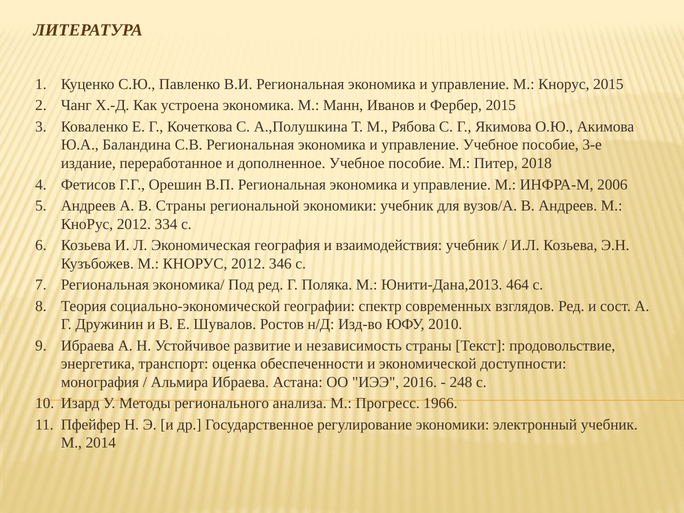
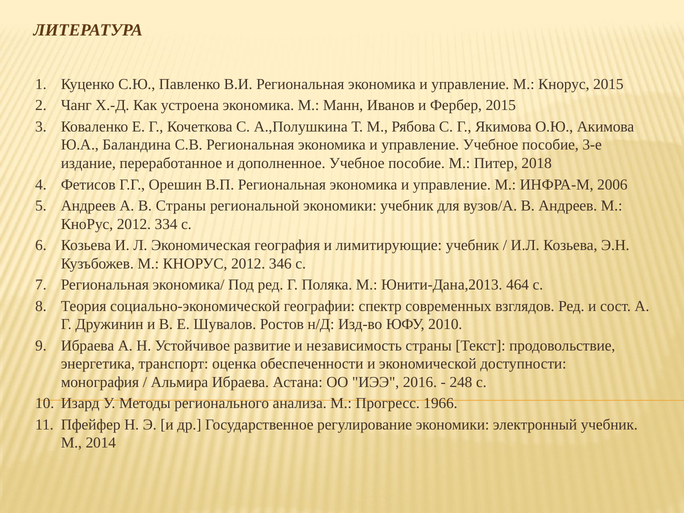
взаимодействия: взаимодействия -> лимитирующие
